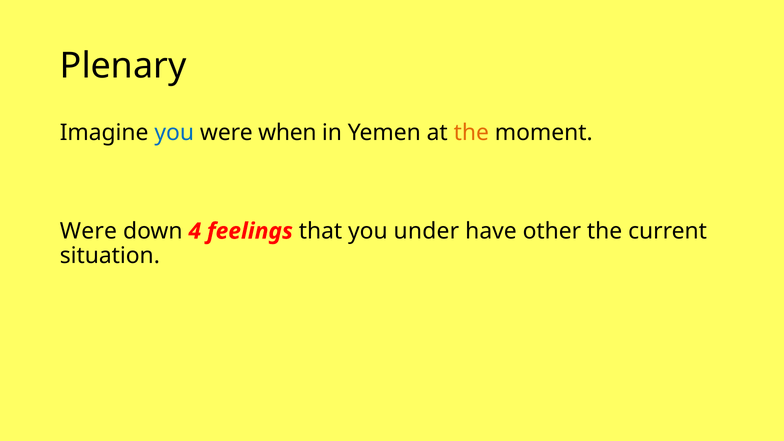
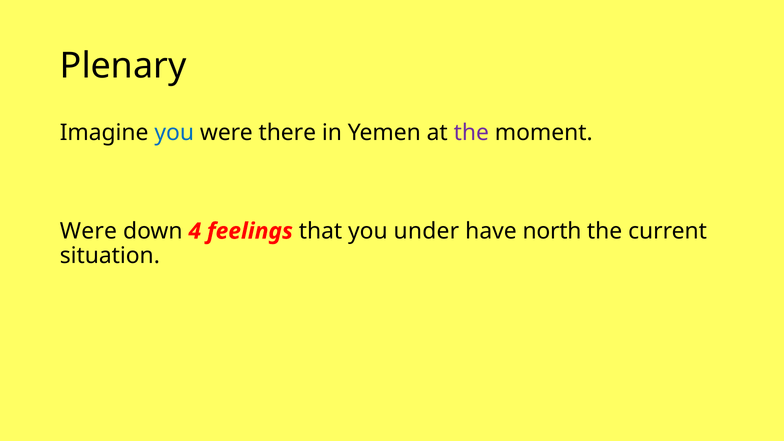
when: when -> there
the at (471, 133) colour: orange -> purple
other: other -> north
